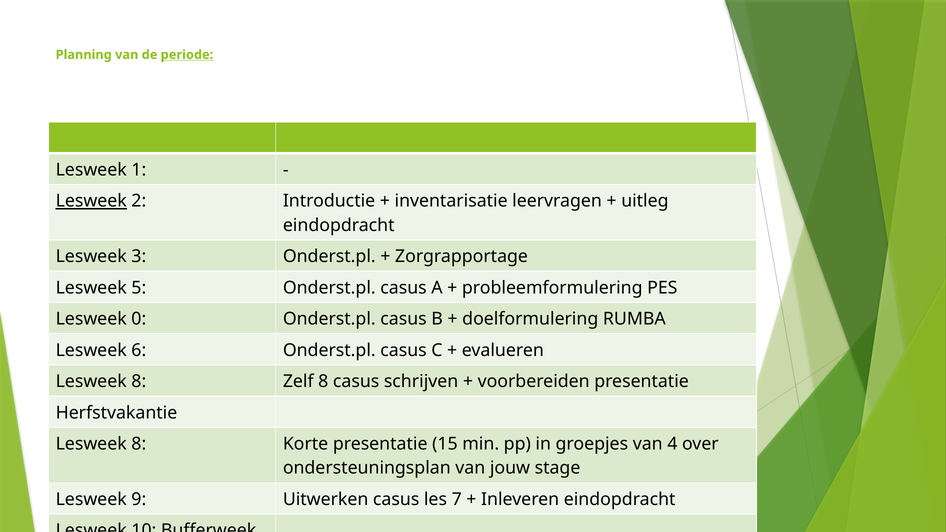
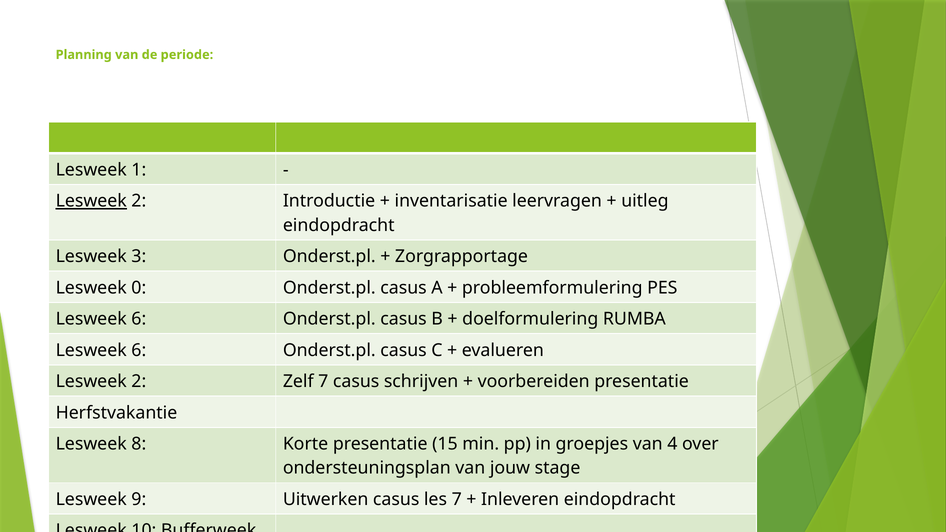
periode underline: present -> none
5: 5 -> 0
0 at (139, 319): 0 -> 6
8 at (139, 382): 8 -> 2
Zelf 8: 8 -> 7
